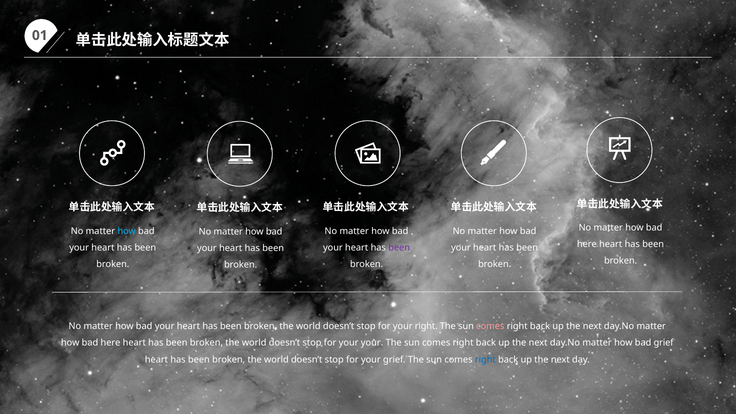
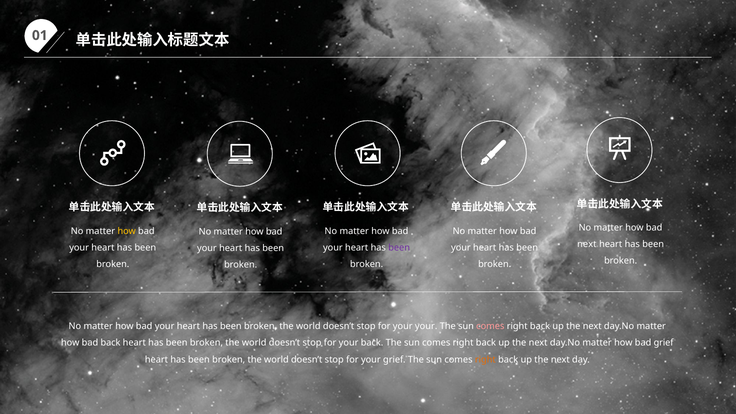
how at (127, 231) colour: light blue -> yellow
here at (587, 244): here -> next
your right: right -> your
here at (110, 343): here -> back
your your: your -> back
right at (485, 359) colour: blue -> orange
